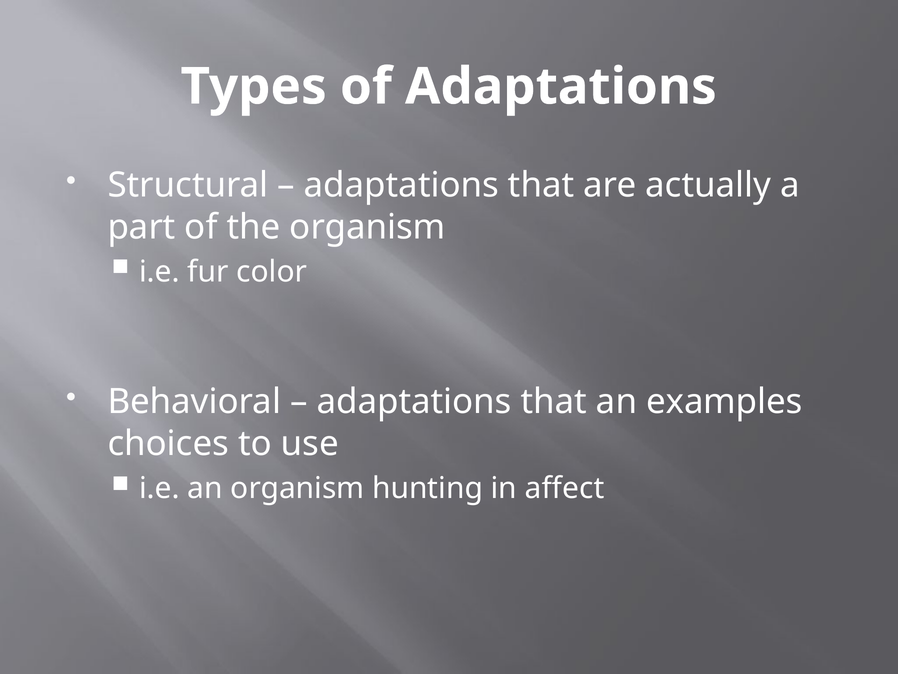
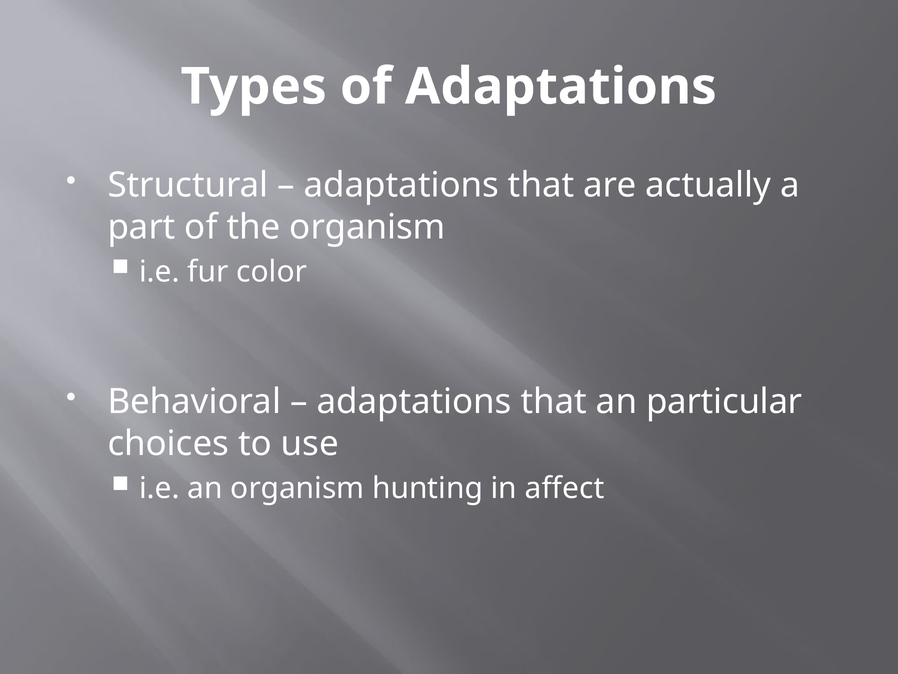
examples: examples -> particular
